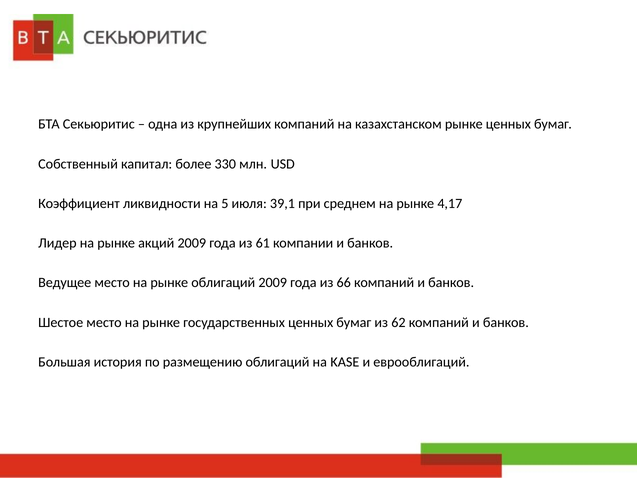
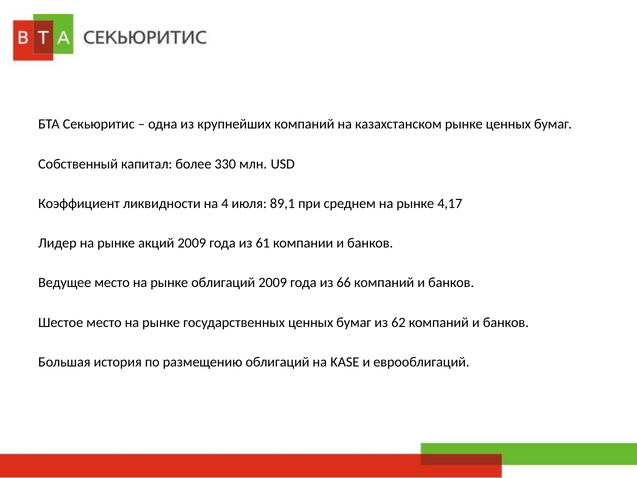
5: 5 -> 4
39,1: 39,1 -> 89,1
